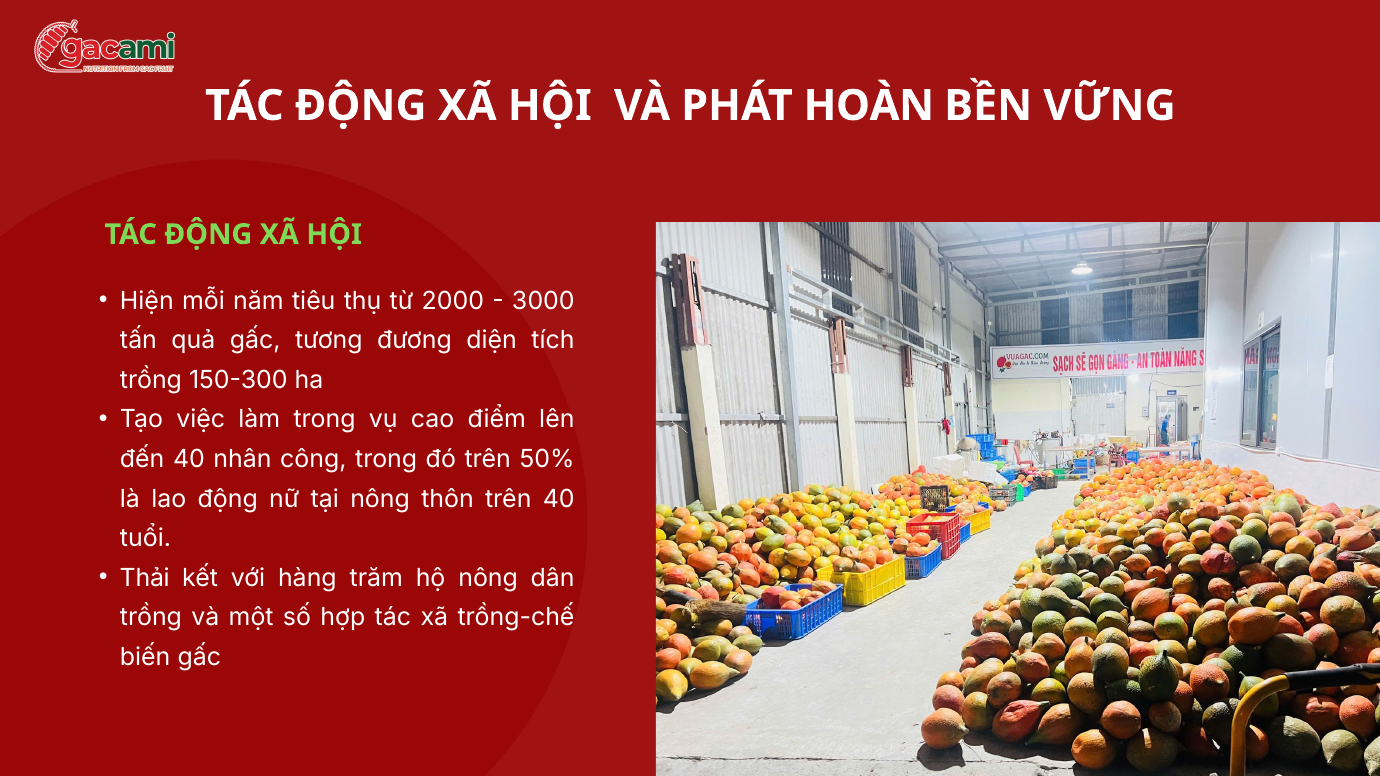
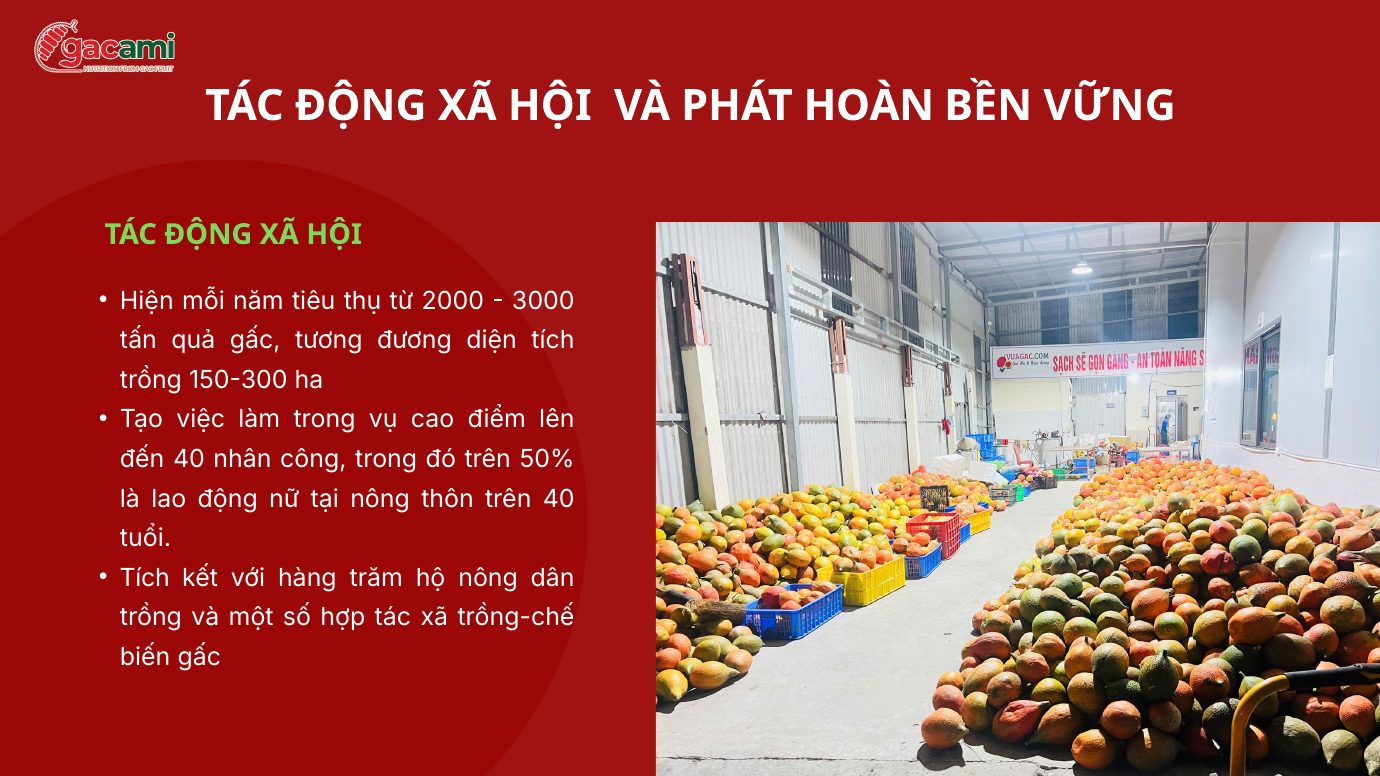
Thải at (145, 578): Thải -> Tích
